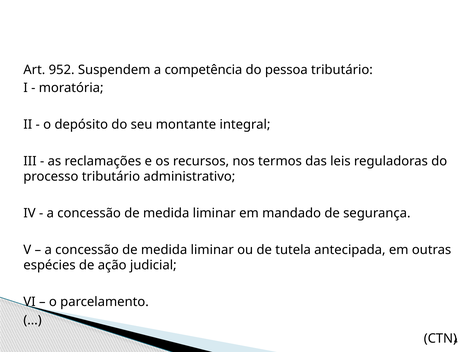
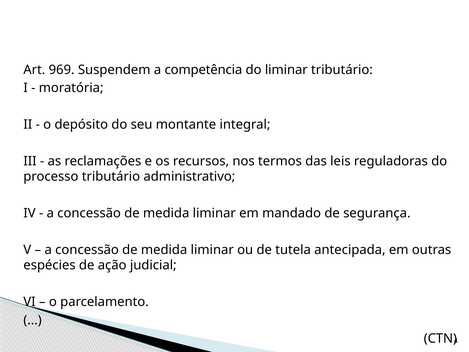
952: 952 -> 969
do pessoa: pessoa -> liminar
